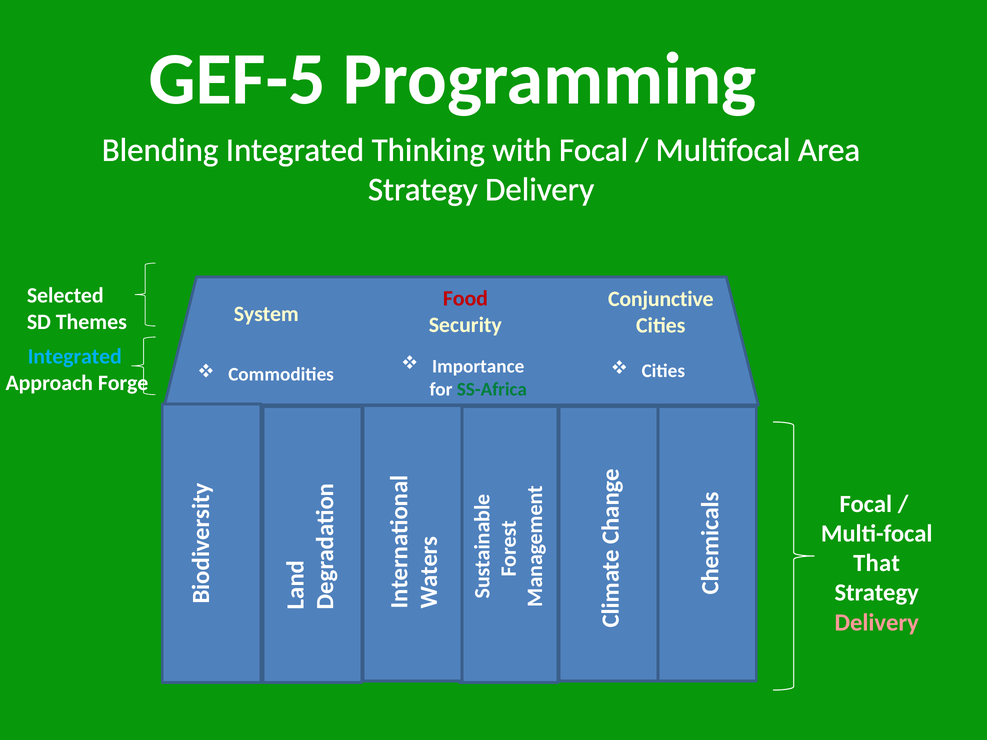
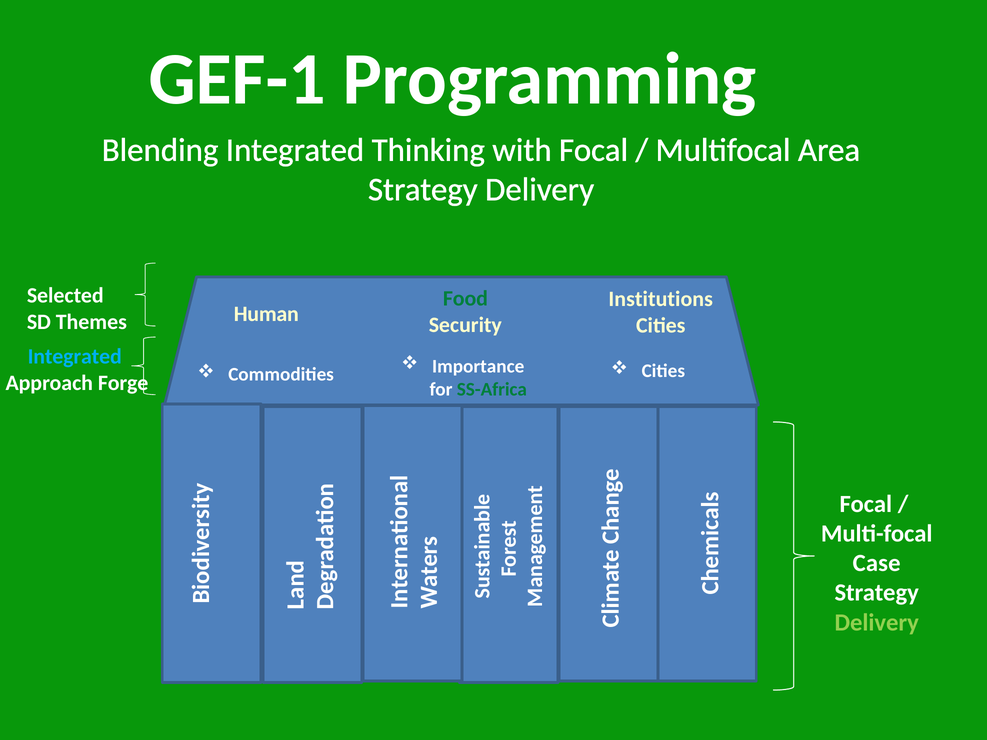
GEF-5: GEF-5 -> GEF-1
Food colour: red -> green
Conjunctive: Conjunctive -> Institutions
System: System -> Human
That: That -> Case
Delivery at (877, 623) colour: pink -> light green
